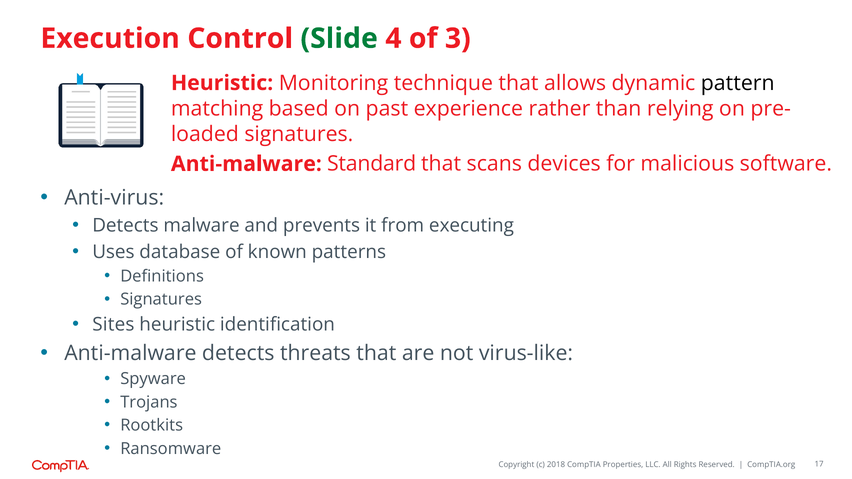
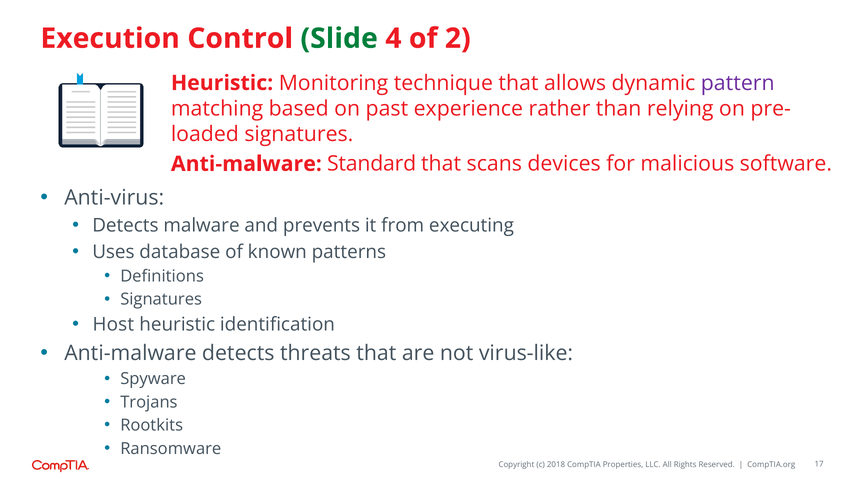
3: 3 -> 2
pattern colour: black -> purple
Sites: Sites -> Host
